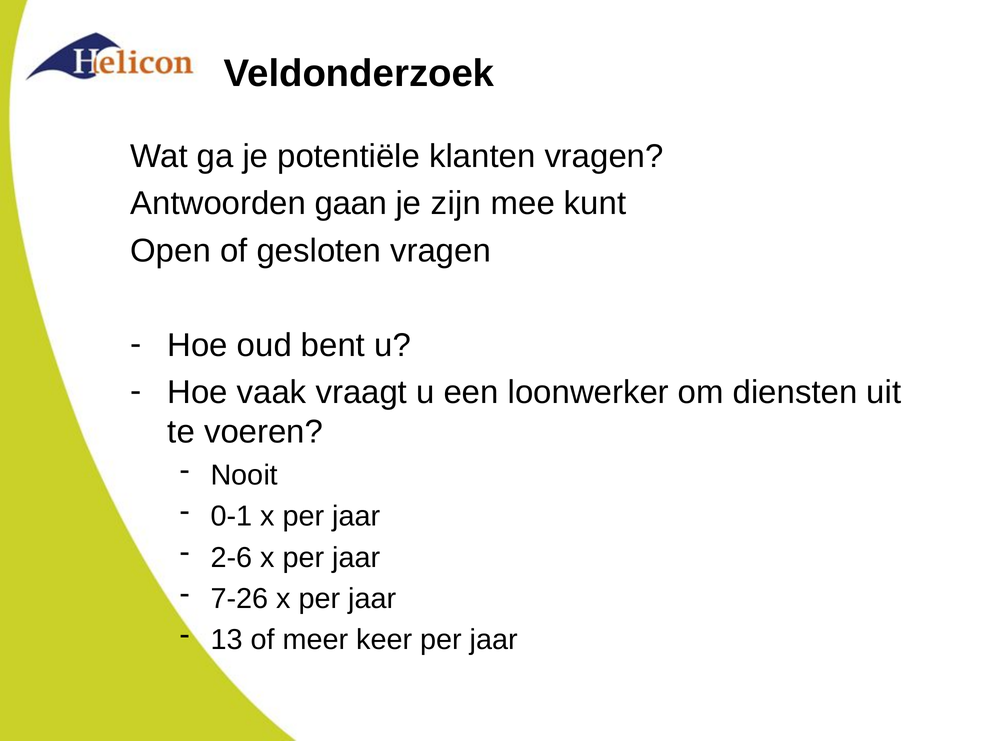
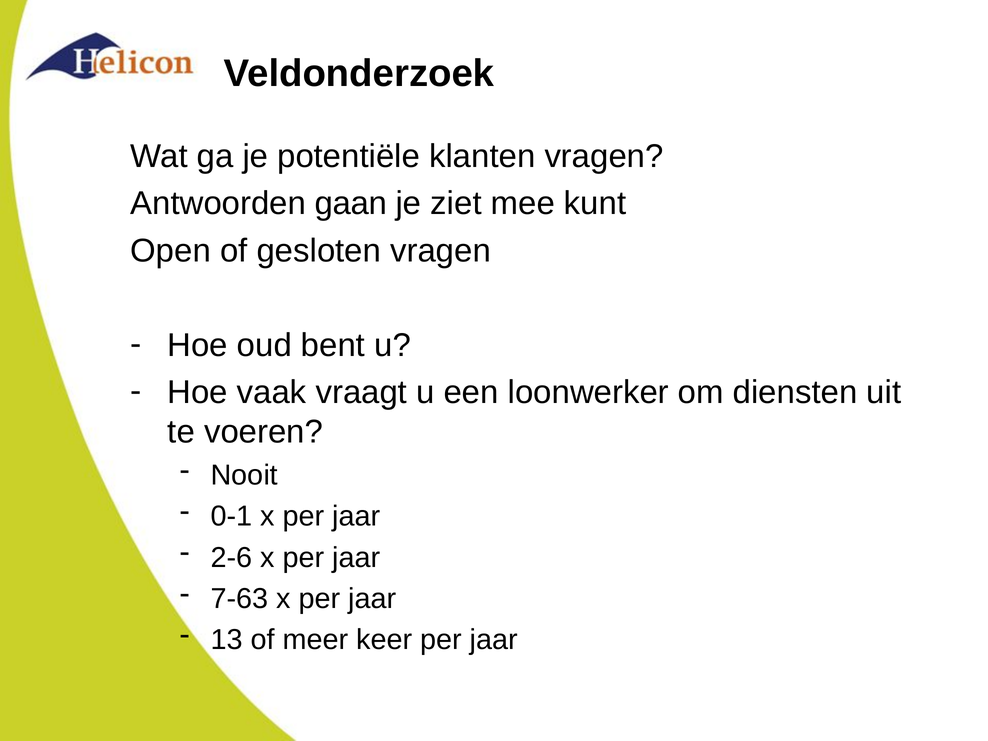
zijn: zijn -> ziet
7-26: 7-26 -> 7-63
